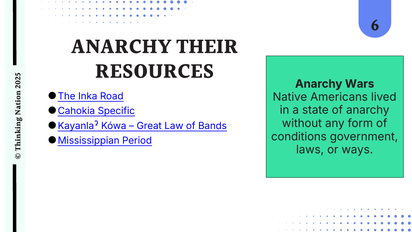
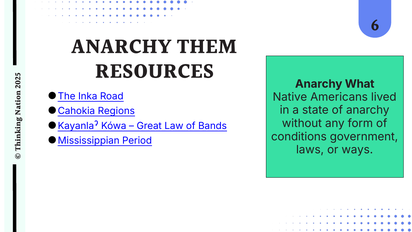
THEIR: THEIR -> THEM
Wars: Wars -> What
Specific: Specific -> Regions
